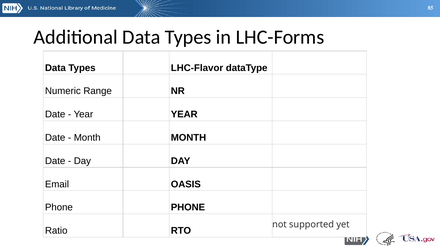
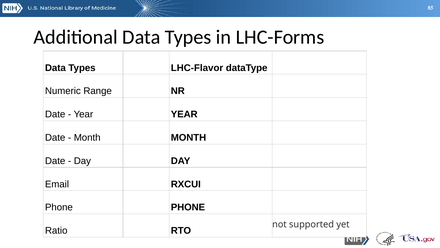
OASIS: OASIS -> RXCUI
